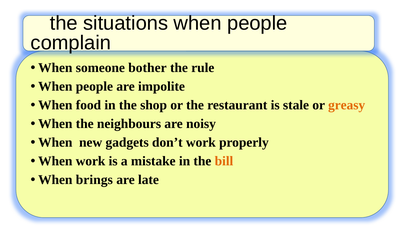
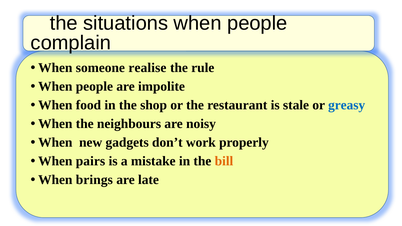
bother: bother -> realise
greasy colour: orange -> blue
When work: work -> pairs
